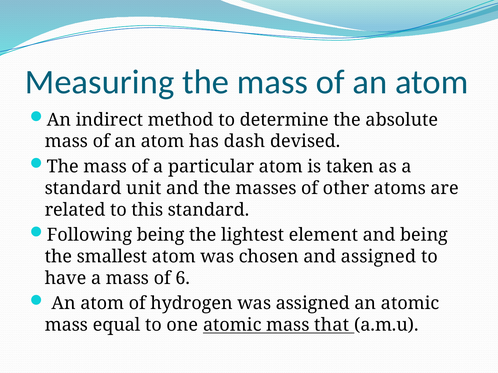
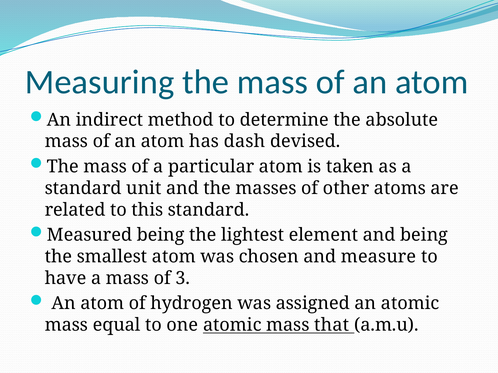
Following: Following -> Measured
and assigned: assigned -> measure
6: 6 -> 3
